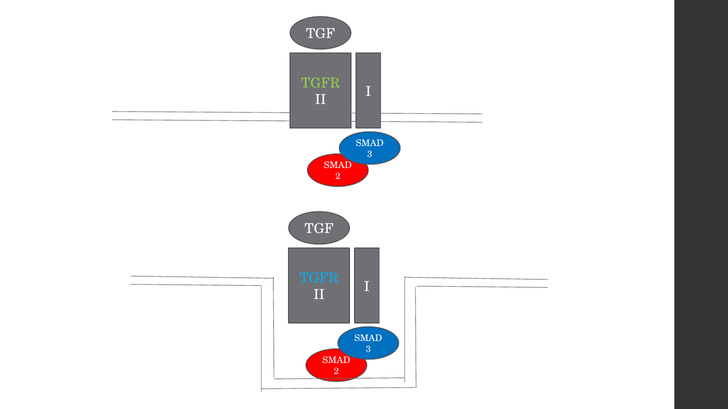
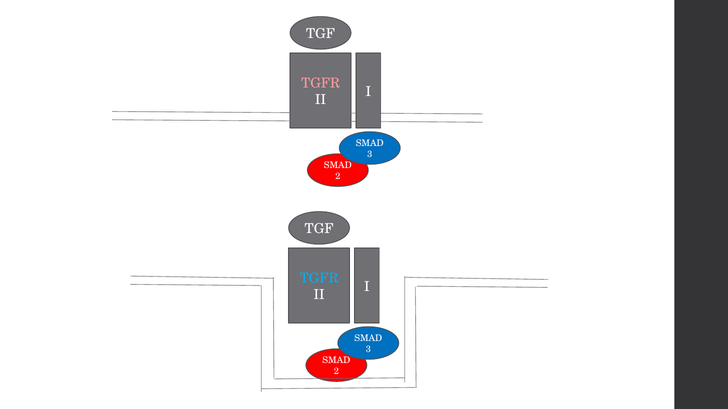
TGFR at (321, 83) colour: light green -> pink
